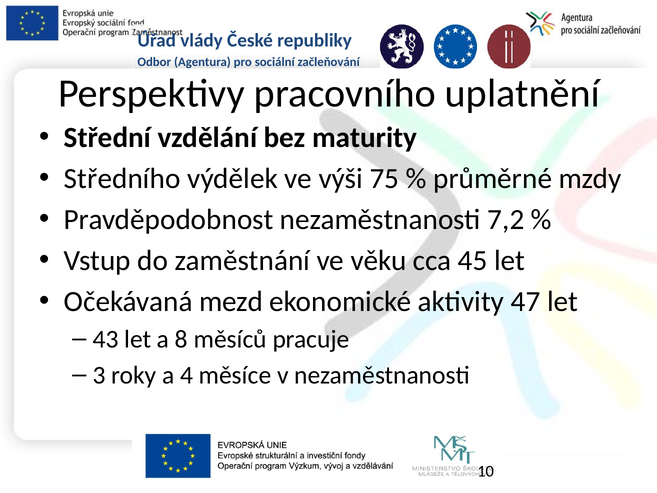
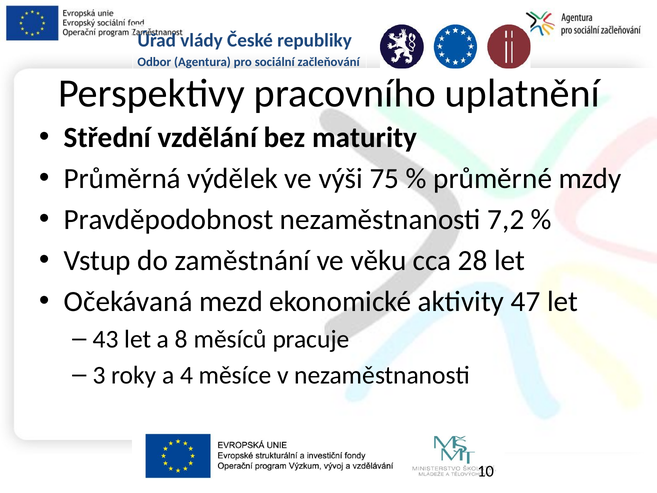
Středního: Středního -> Průměrná
45: 45 -> 28
